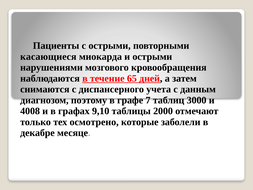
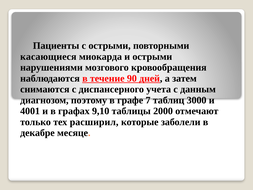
65: 65 -> 90
4008: 4008 -> 4001
осмотрено: осмотрено -> расширил
